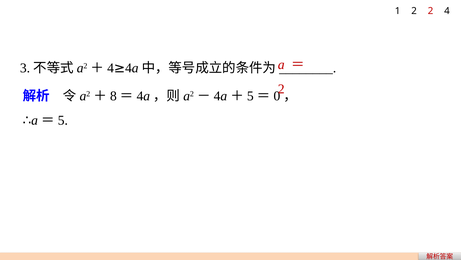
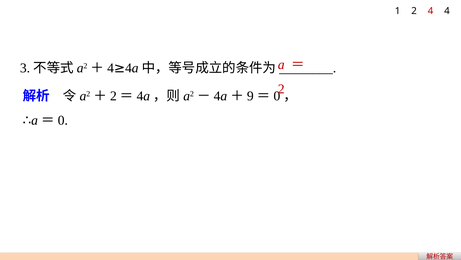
2 2: 2 -> 4
8 at (113, 96): 8 -> 2
5 at (250, 96): 5 -> 9
5 at (63, 120): 5 -> 0
